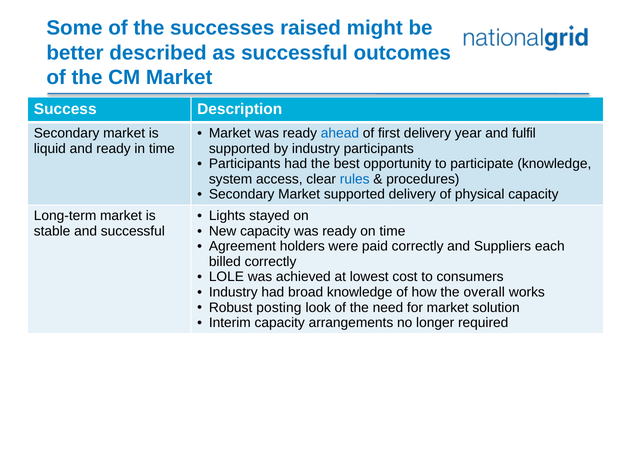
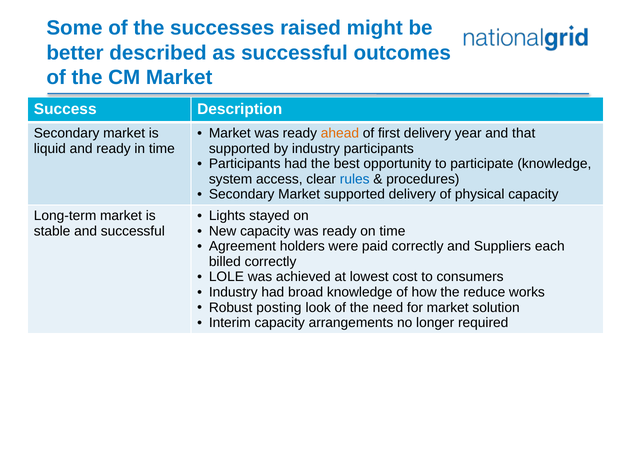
ahead colour: blue -> orange
fulfil: fulfil -> that
overall: overall -> reduce
